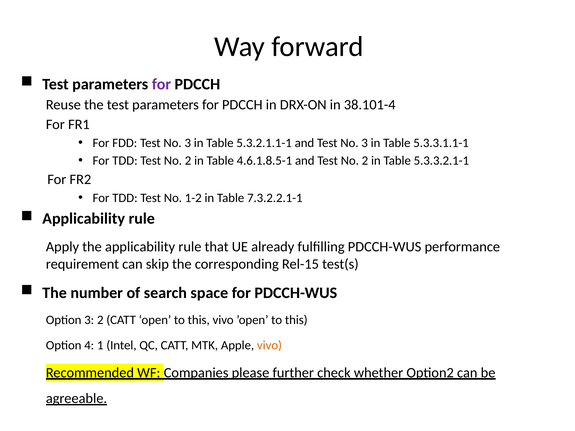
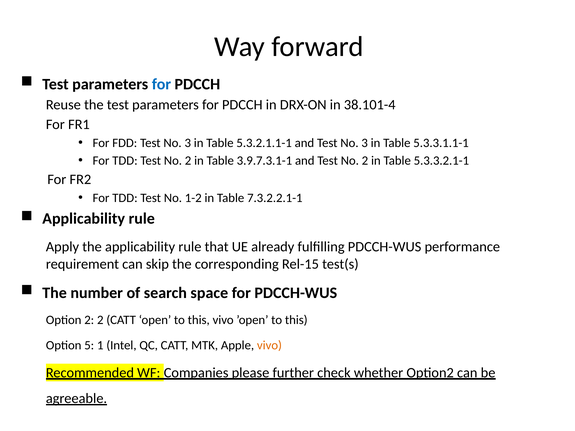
for at (161, 84) colour: purple -> blue
4.6.1.8.5-1: 4.6.1.8.5-1 -> 3.9.7.3.1-1
Option 3: 3 -> 2
4: 4 -> 5
